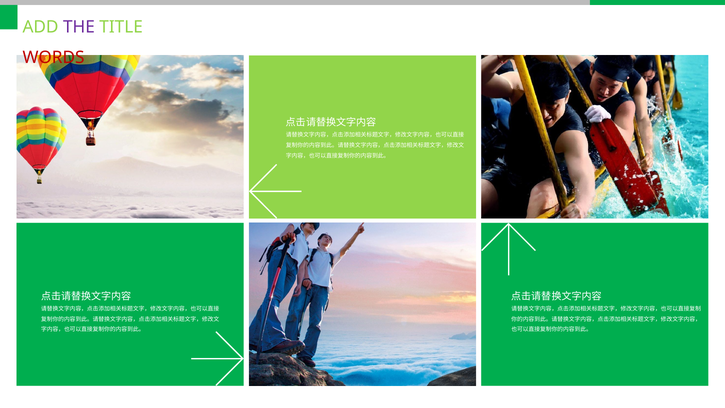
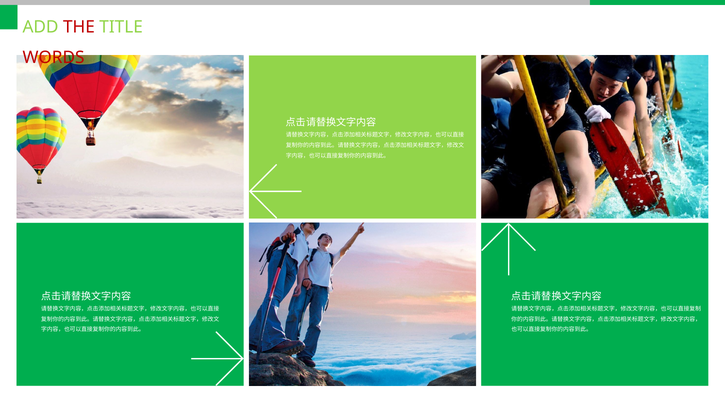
THE colour: purple -> red
